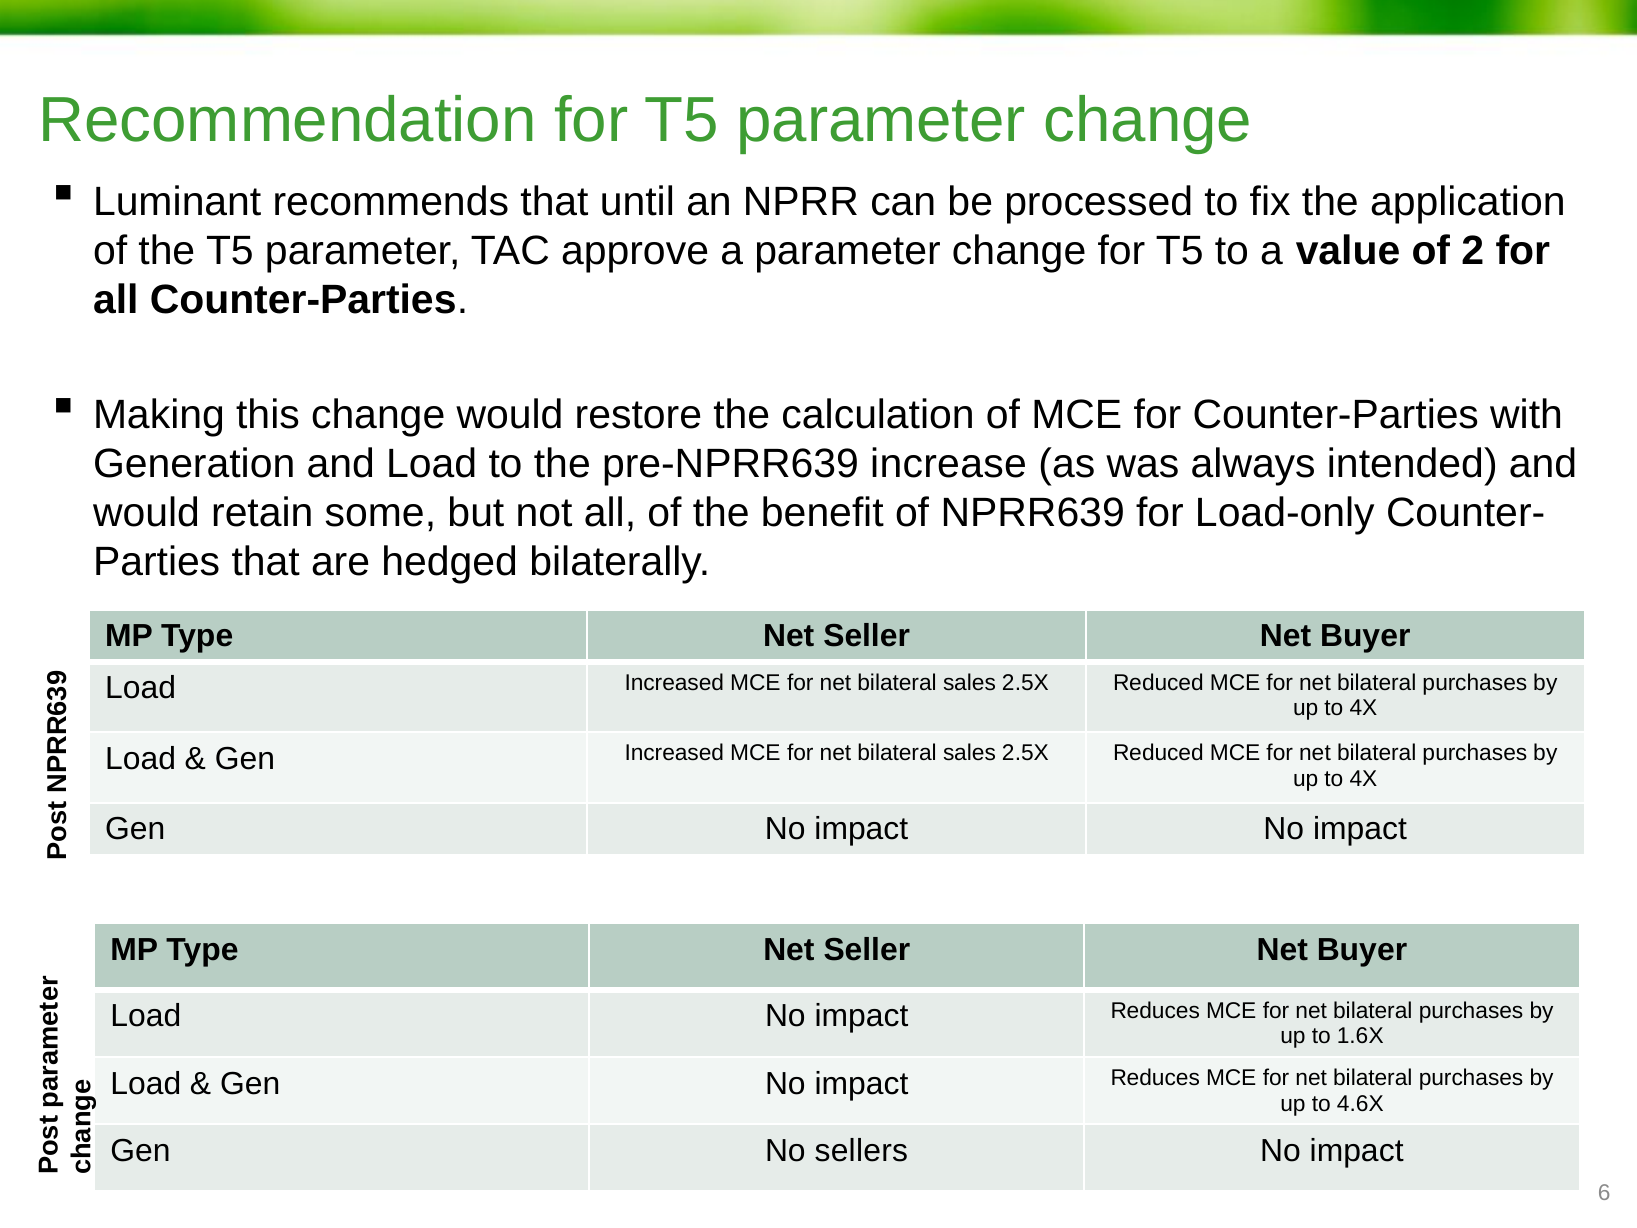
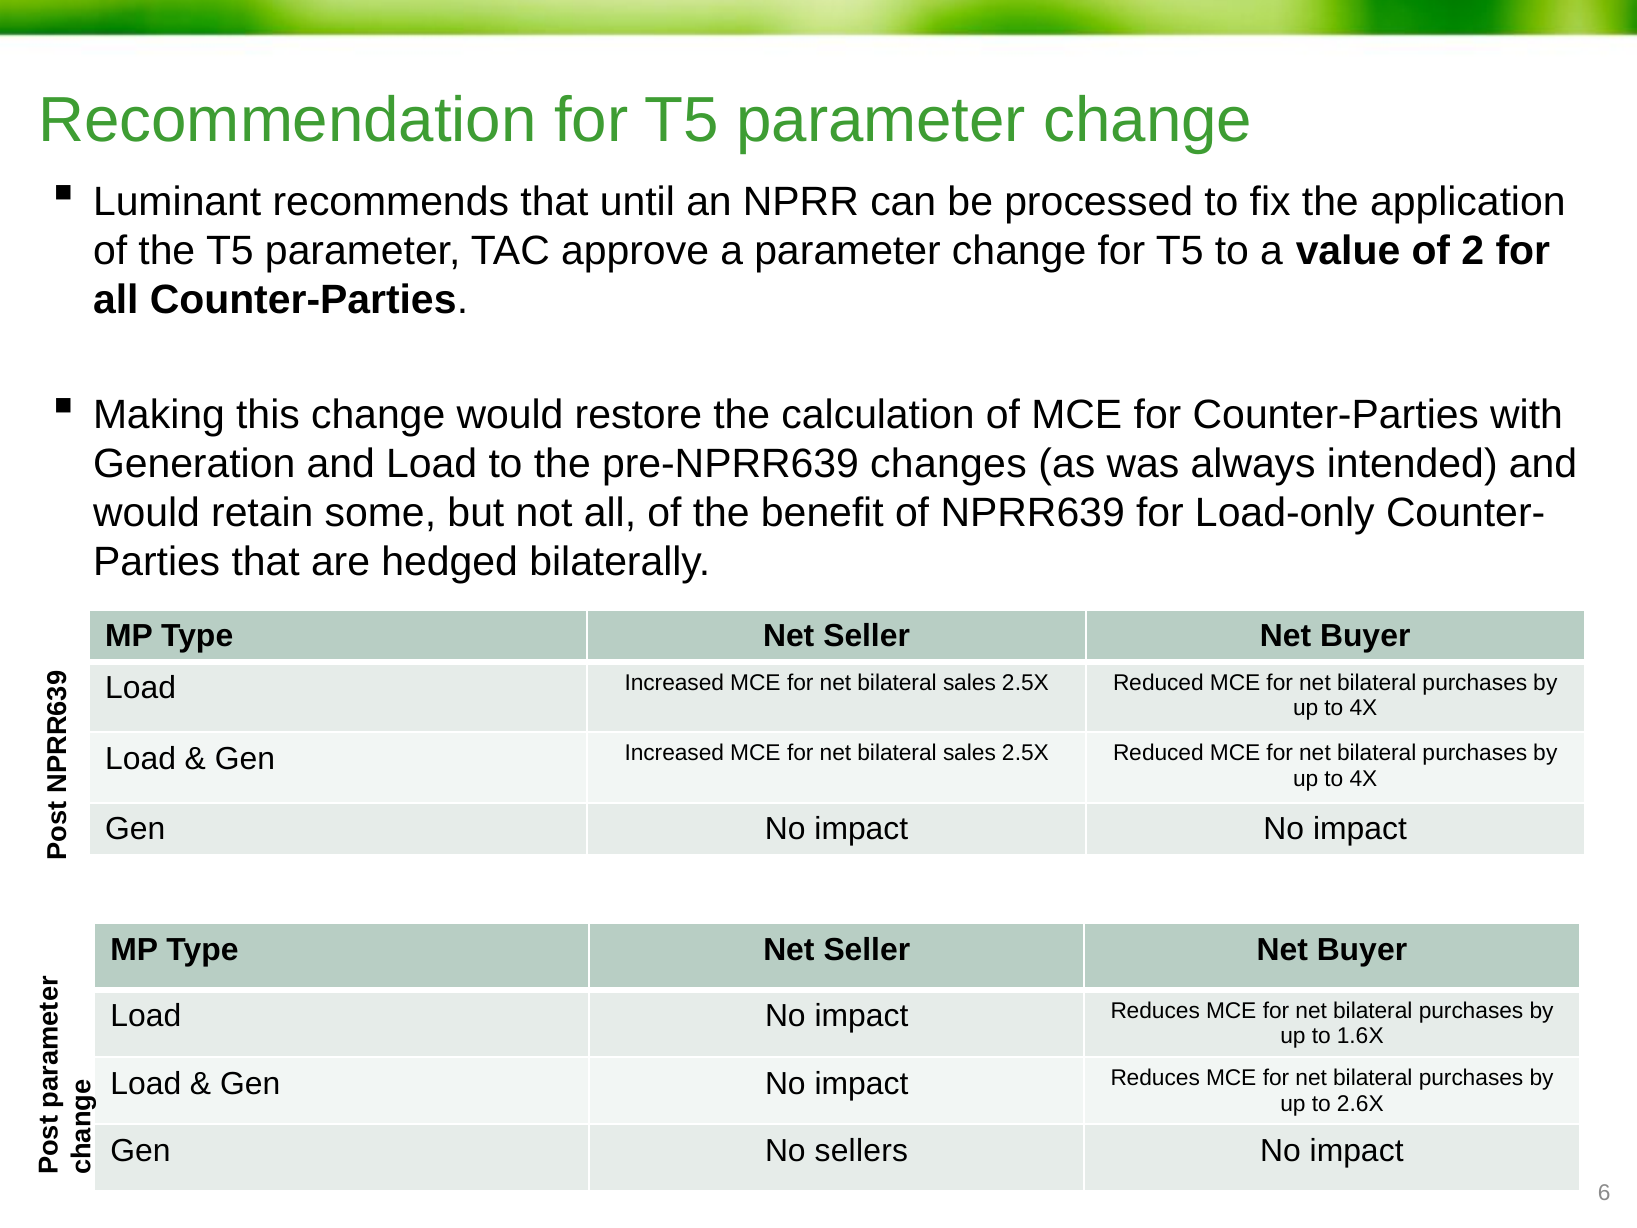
increase: increase -> changes
4.6X: 4.6X -> 2.6X
